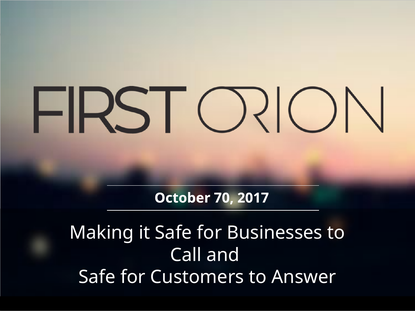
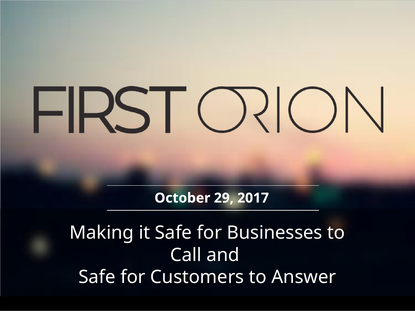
70: 70 -> 29
